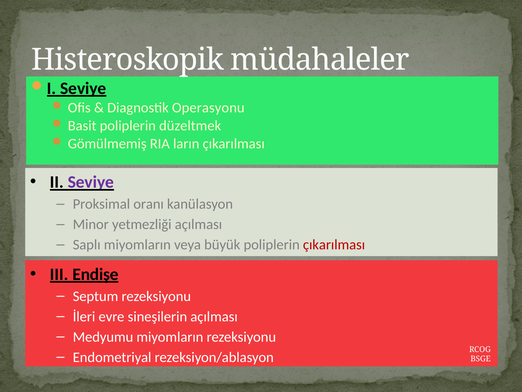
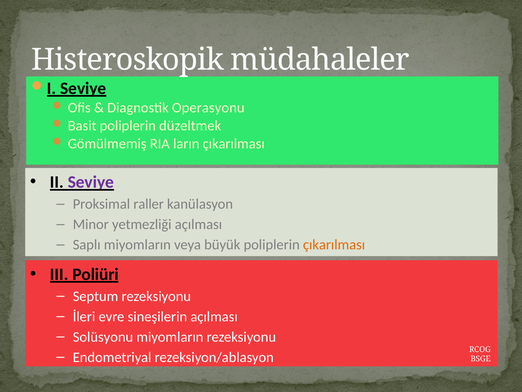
oranı: oranı -> raller
çıkarılması at (334, 244) colour: red -> orange
Endişe: Endişe -> Poliüri
Medyumu: Medyumu -> Solüsyonu
